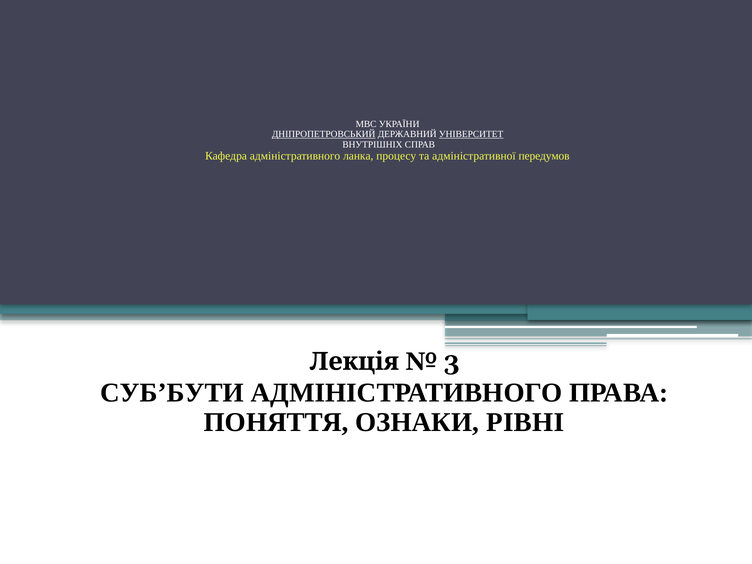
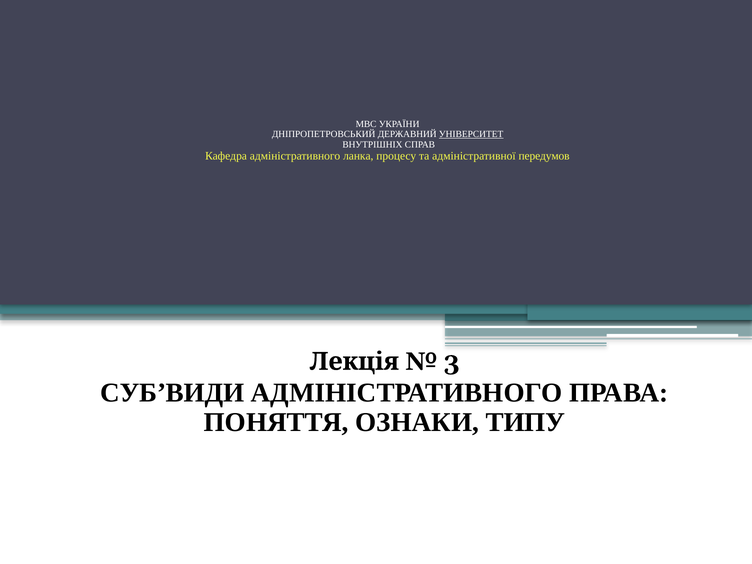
ДНІПРОПЕТРОВСЬКИЙ underline: present -> none
СУБ’БУТИ: СУБ’БУТИ -> СУБ’ВИДИ
РІВНІ: РІВНІ -> ТИПУ
